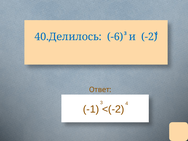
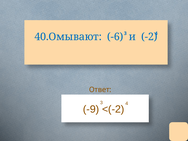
40.Делилось: 40.Делилось -> 40.Омывают
-1: -1 -> -9
